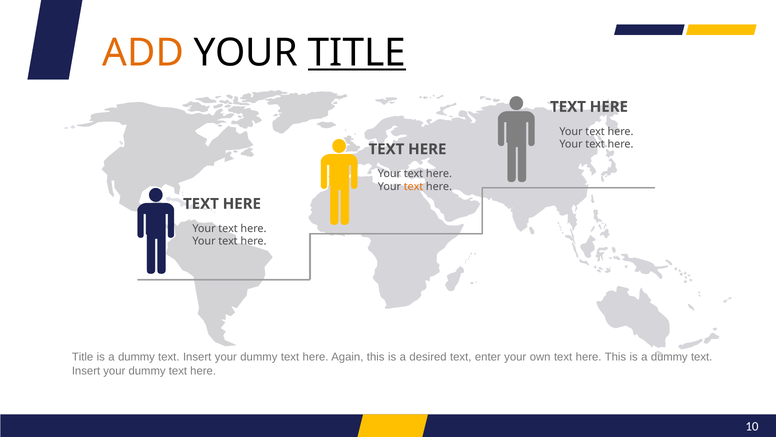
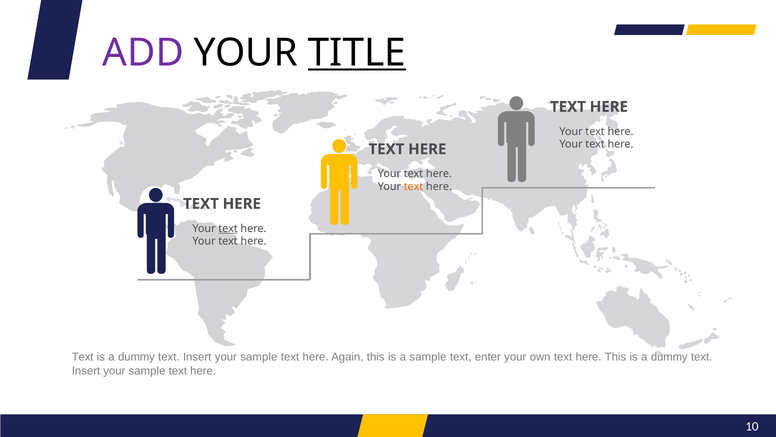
ADD colour: orange -> purple
text at (228, 228) underline: none -> present
Title at (83, 357): Title -> Text
dummy at (259, 357): dummy -> sample
a desired: desired -> sample
dummy at (147, 370): dummy -> sample
